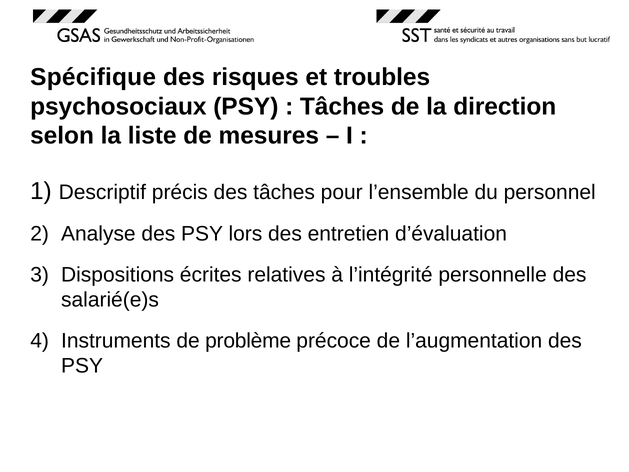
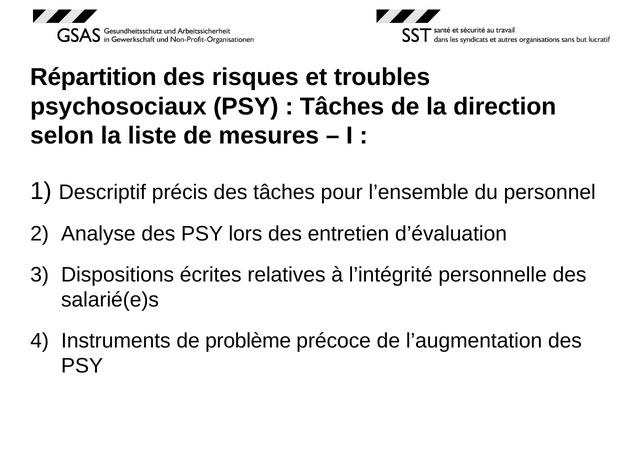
Spécifique: Spécifique -> Répartition
